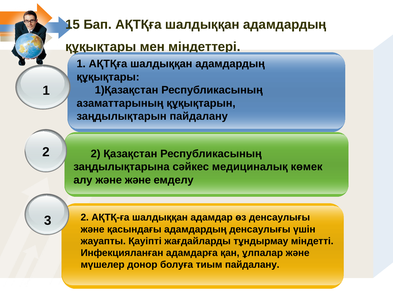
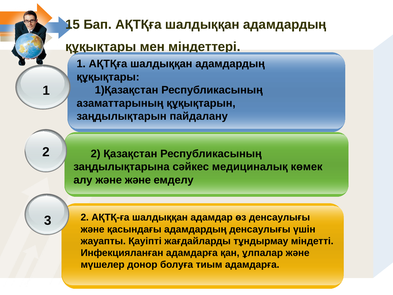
тиым пайдалану: пайдалану -> адамдарға
